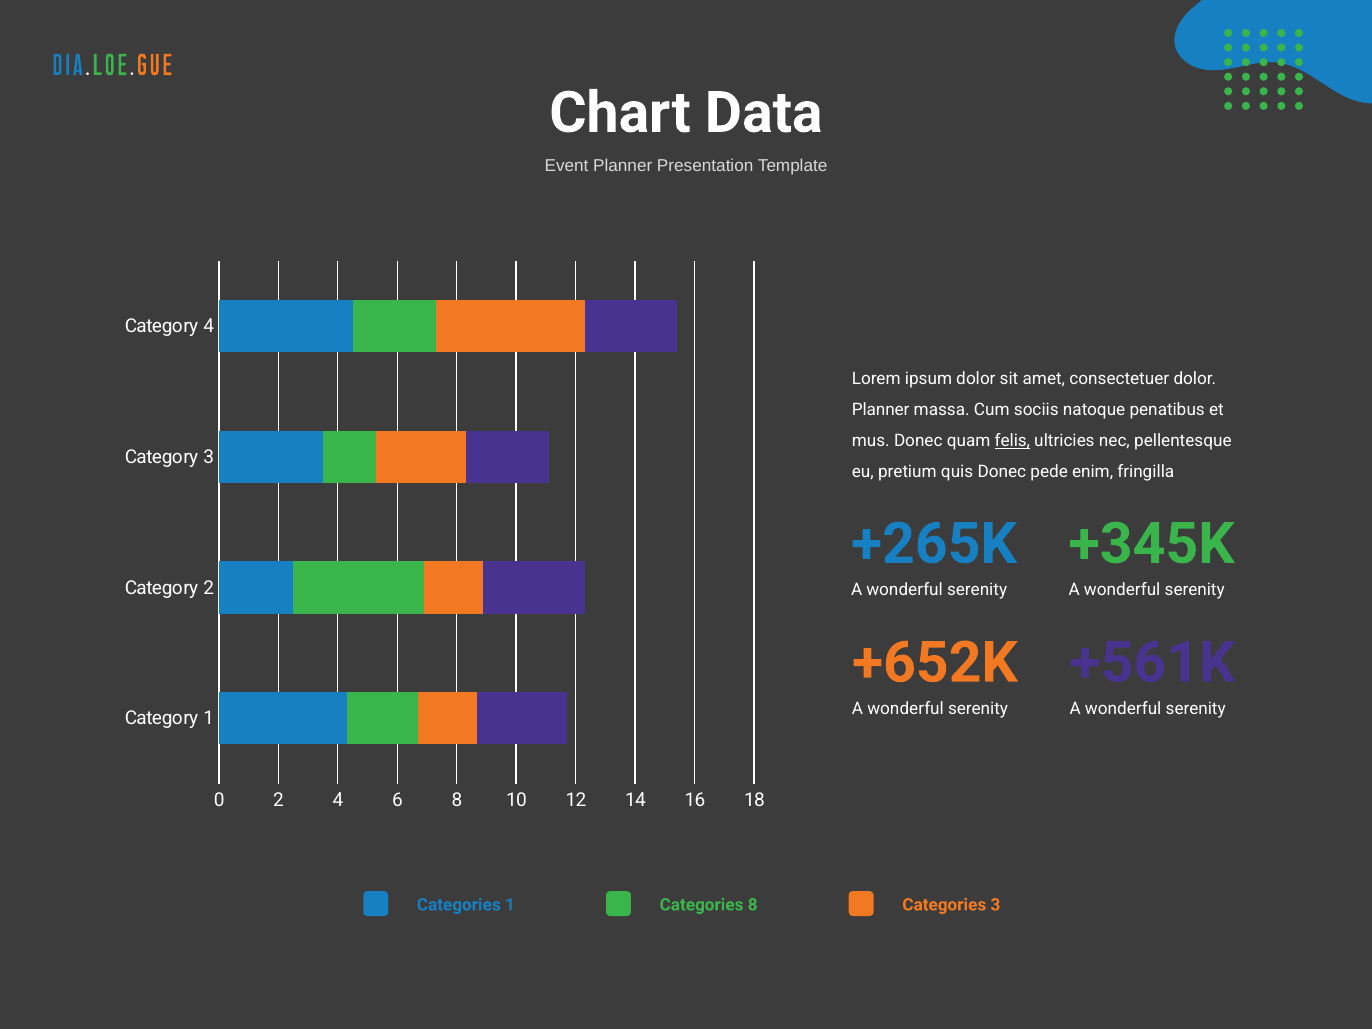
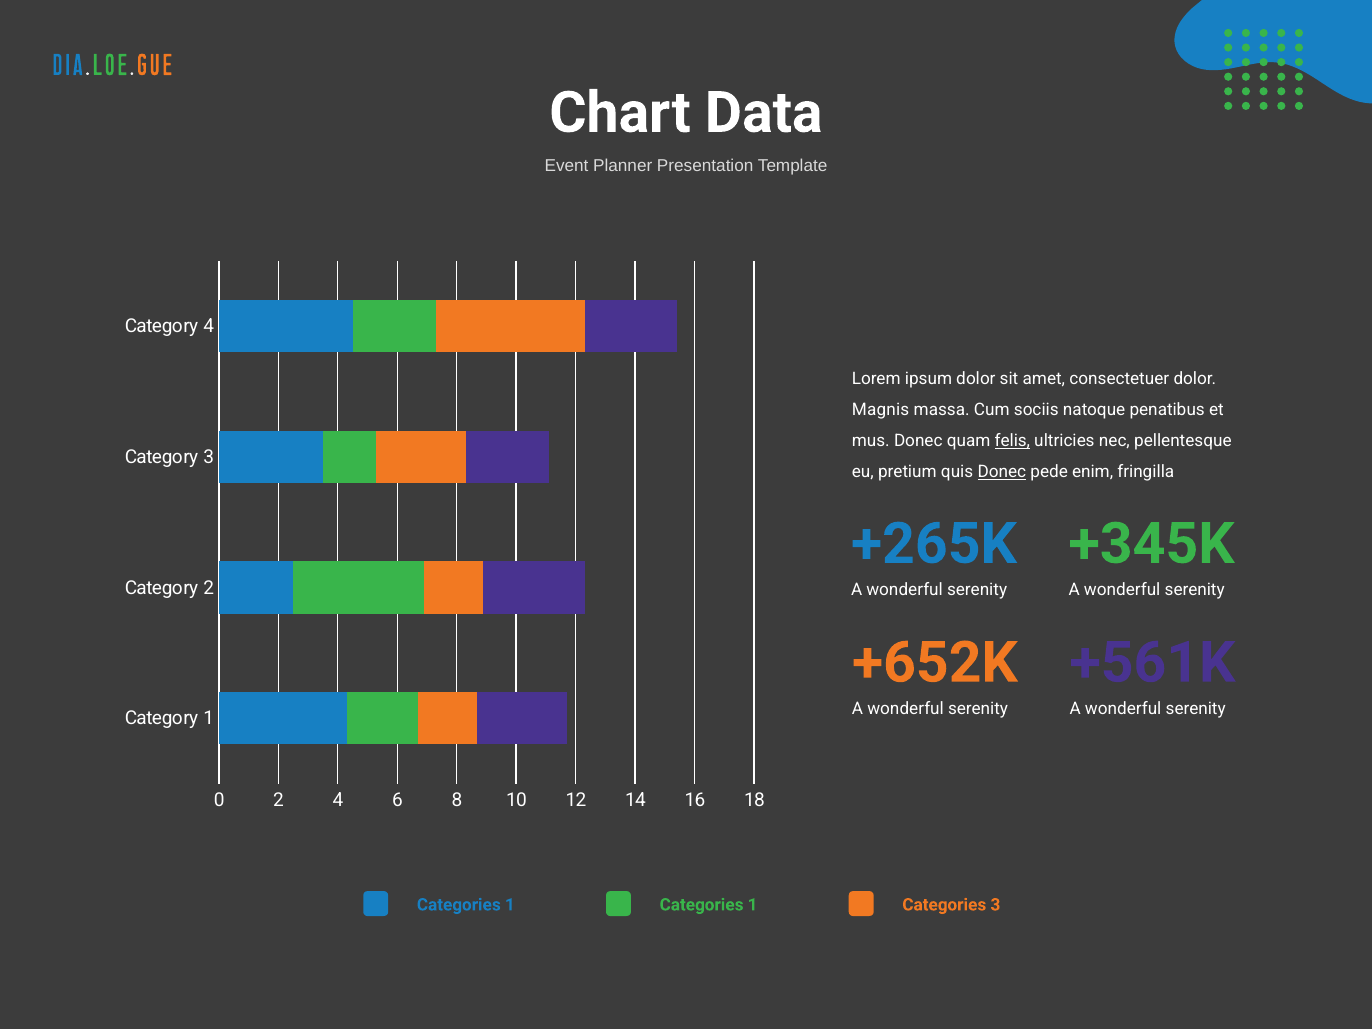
Planner at (881, 410): Planner -> Magnis
Donec at (1002, 472) underline: none -> present
8 at (753, 905): 8 -> 1
